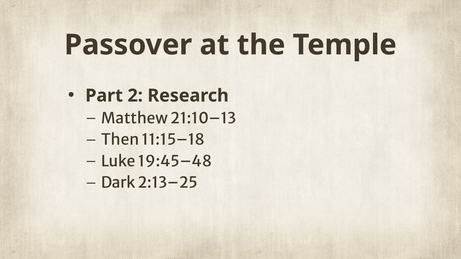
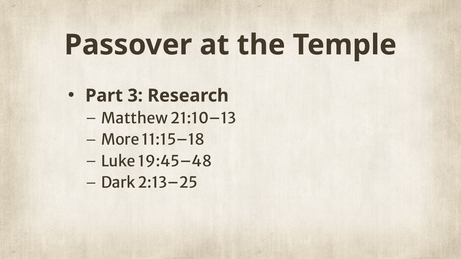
2: 2 -> 3
Then: Then -> More
